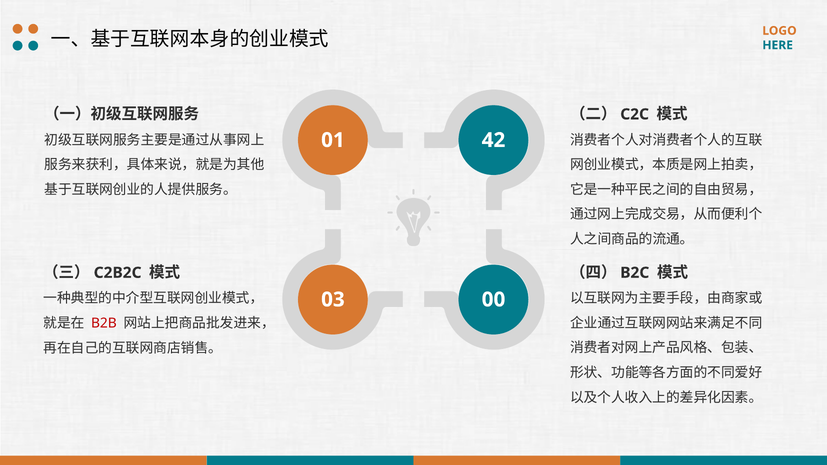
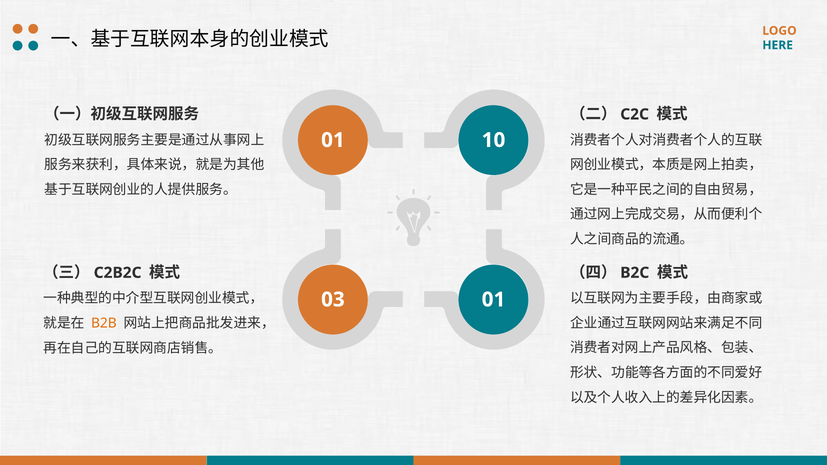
42: 42 -> 10
03 00: 00 -> 01
B2B colour: red -> orange
